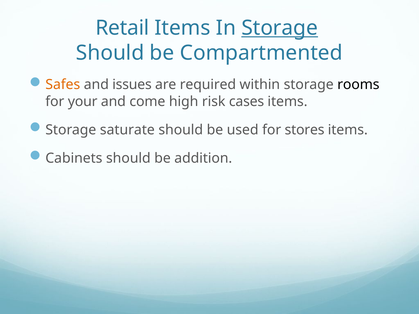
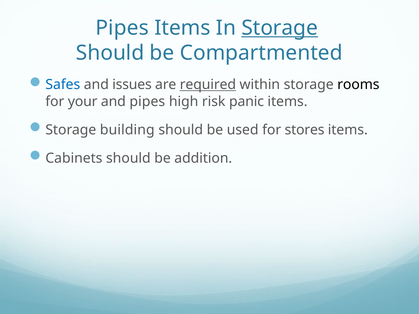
Retail at (122, 28): Retail -> Pipes
Safes colour: orange -> blue
required underline: none -> present
and come: come -> pipes
cases: cases -> panic
saturate: saturate -> building
